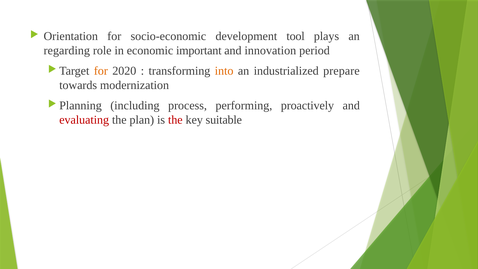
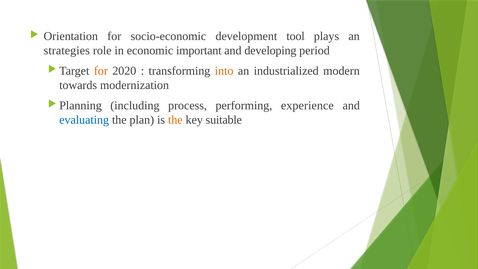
regarding: regarding -> strategies
innovation: innovation -> developing
prepare: prepare -> modern
proactively: proactively -> experience
evaluating colour: red -> blue
the at (175, 120) colour: red -> orange
